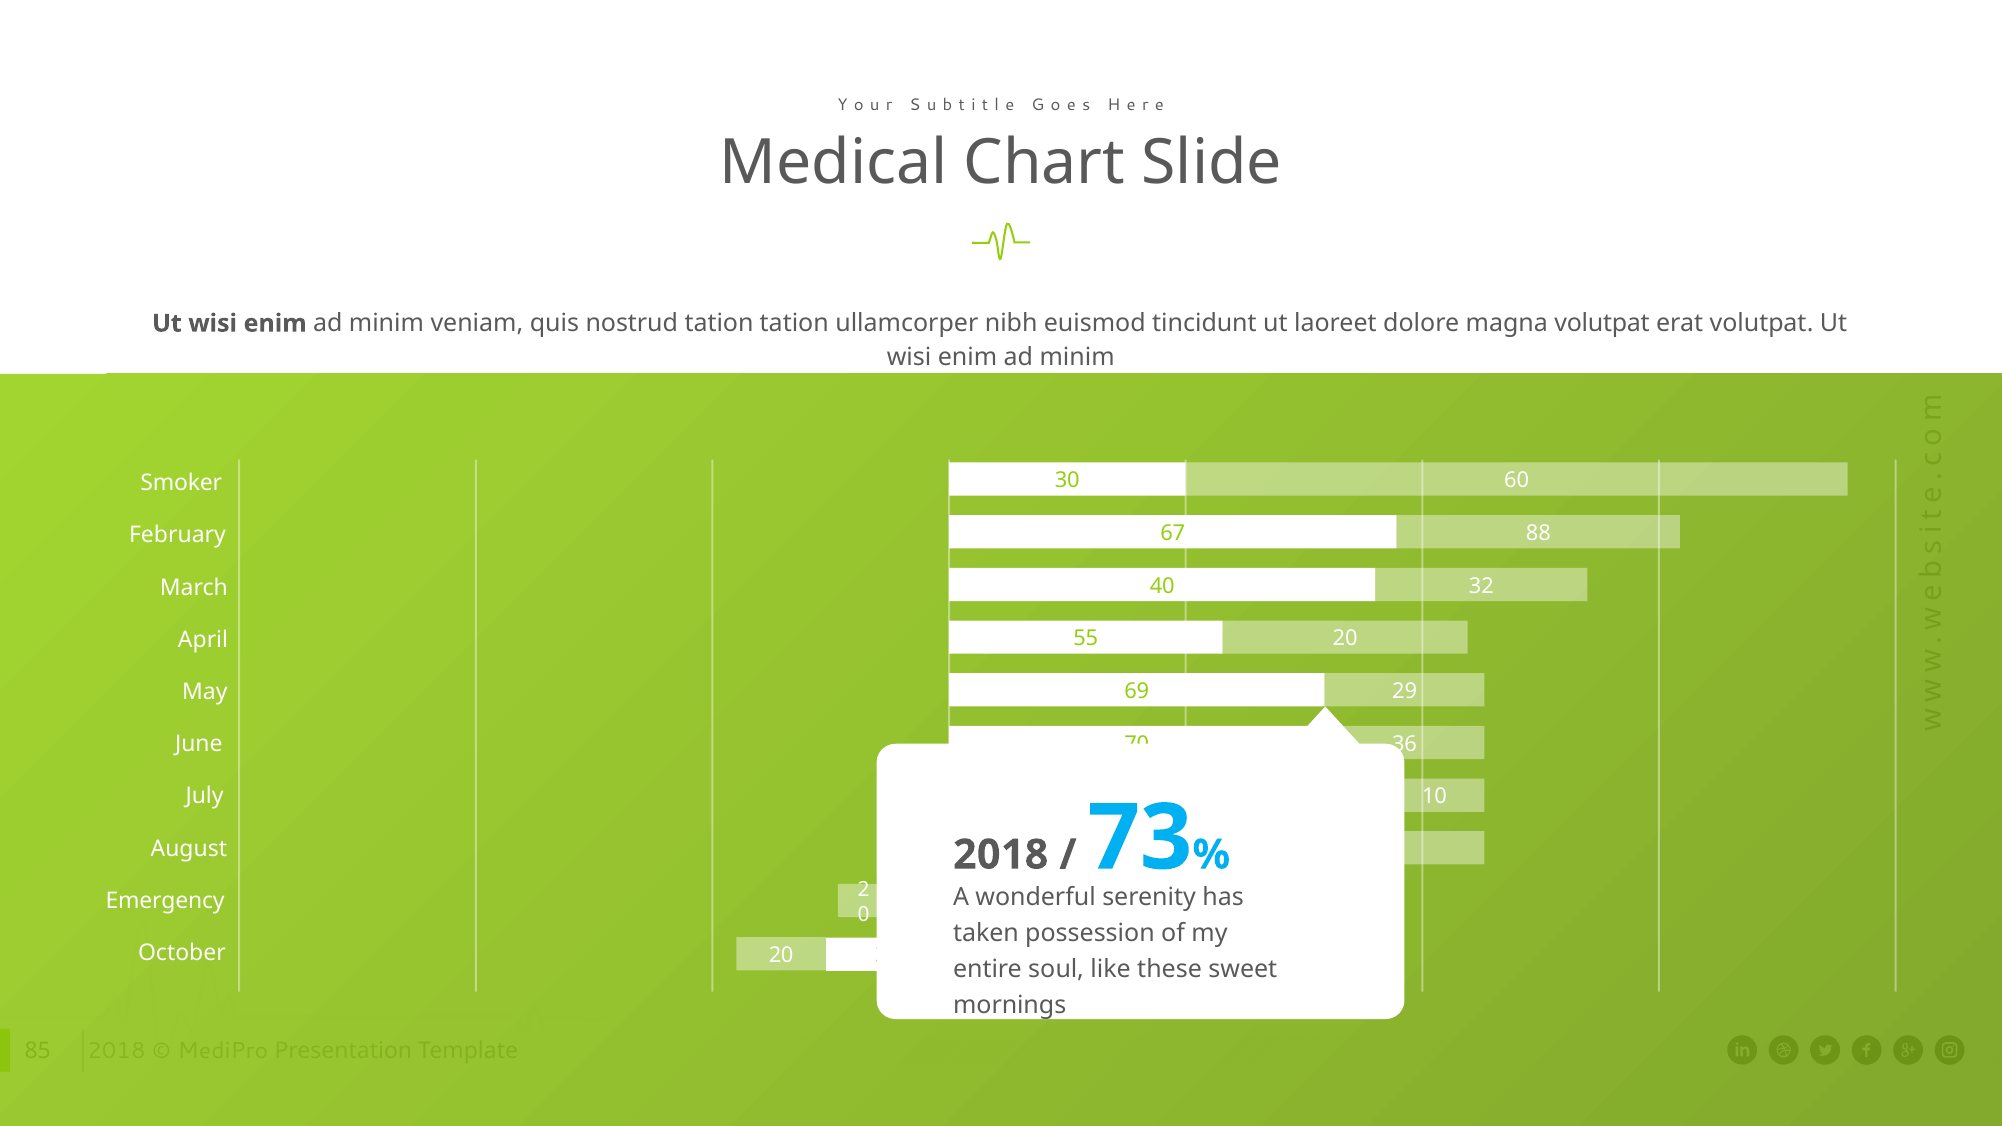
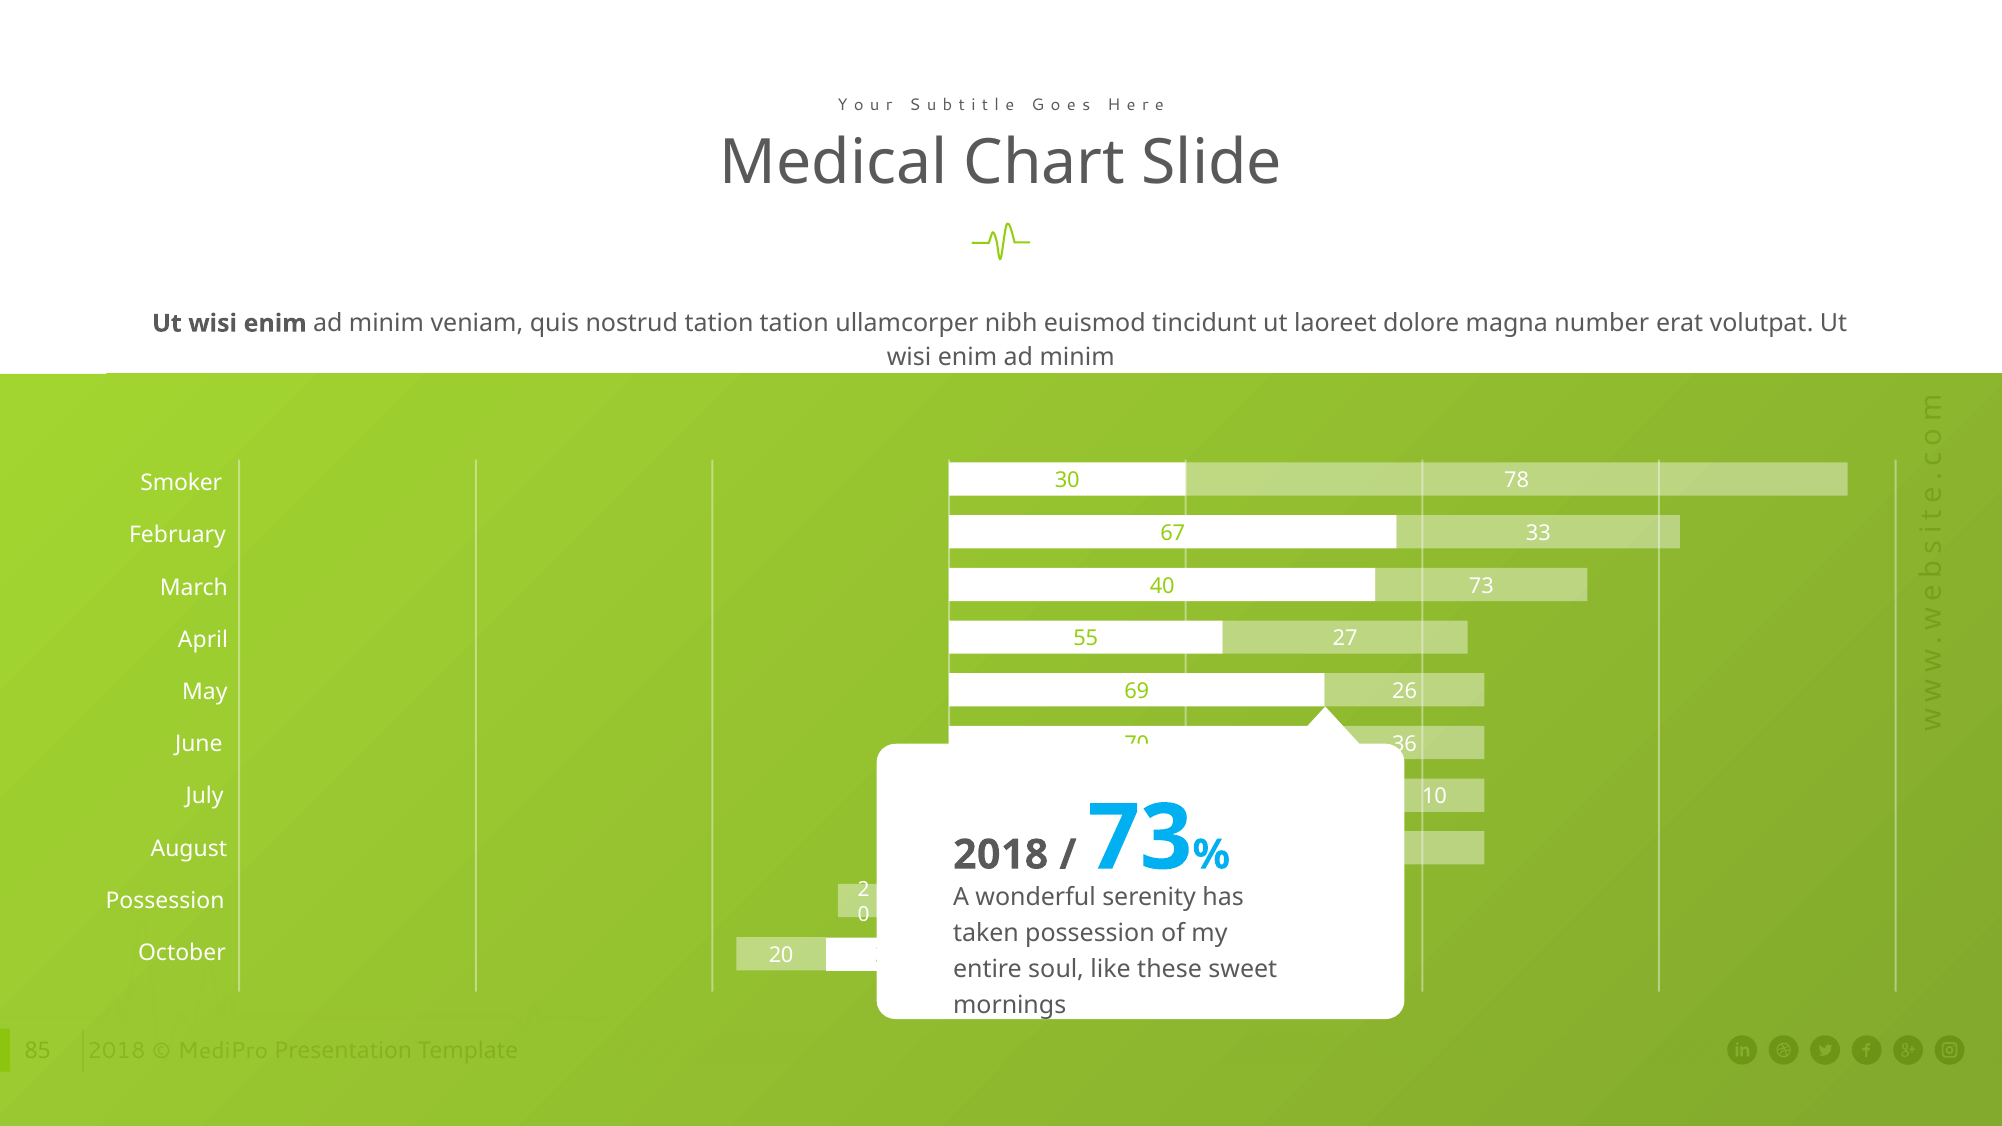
magna volutpat: volutpat -> number
60: 60 -> 78
88: 88 -> 33
40 32: 32 -> 73
55 20: 20 -> 27
29: 29 -> 26
Emergency at (165, 901): Emergency -> Possession
